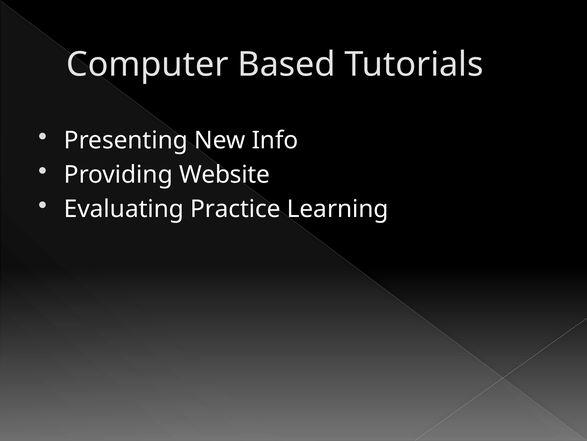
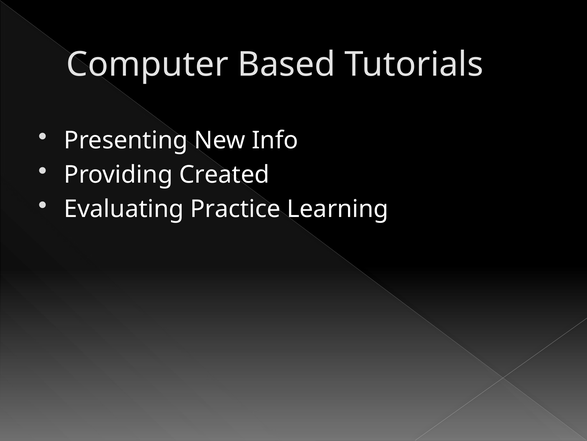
Website: Website -> Created
